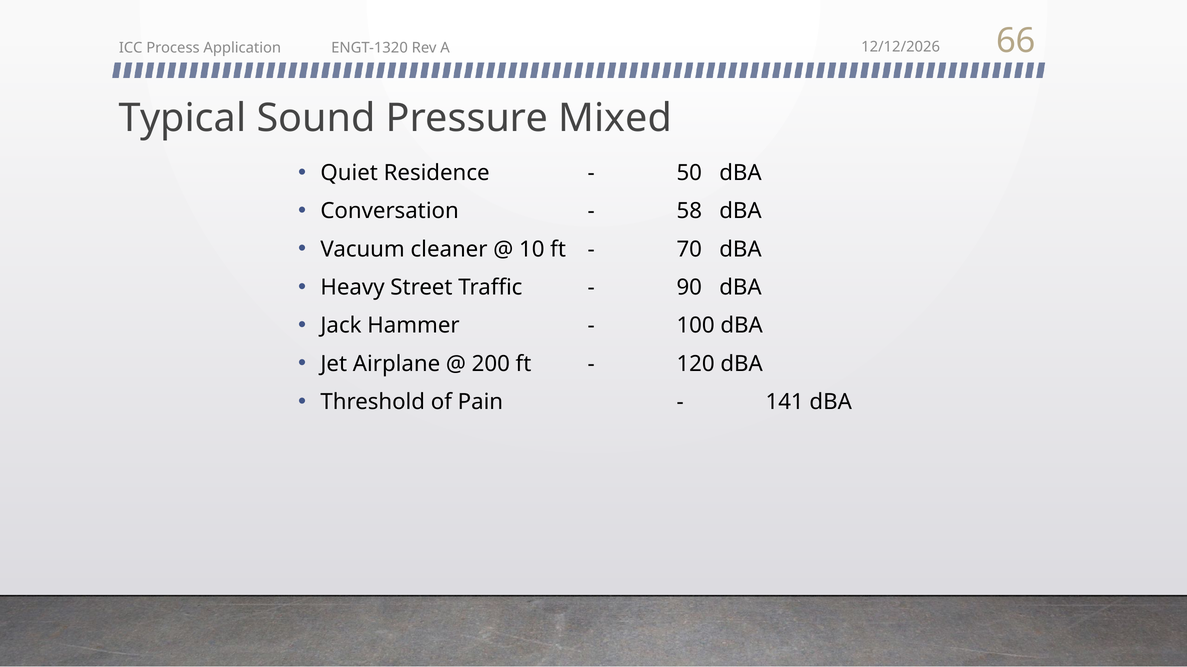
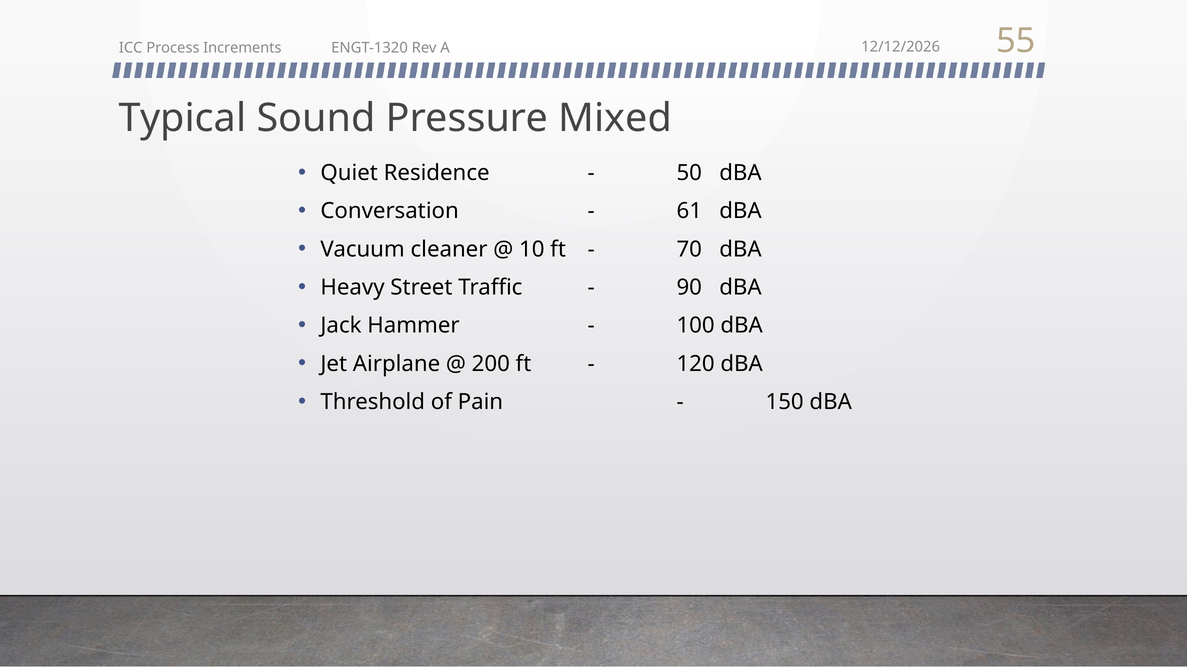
Application: Application -> Increments
66: 66 -> 55
58: 58 -> 61
141: 141 -> 150
